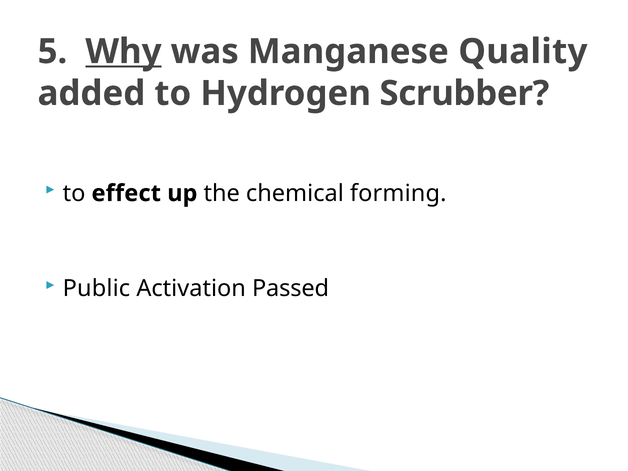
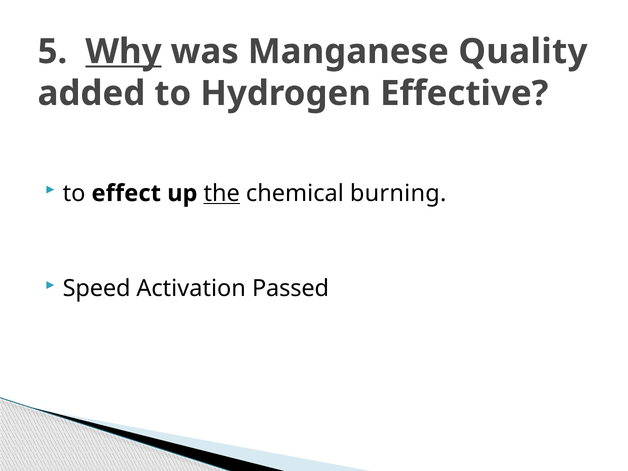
Scrubber: Scrubber -> Effective
the underline: none -> present
forming: forming -> burning
Public: Public -> Speed
